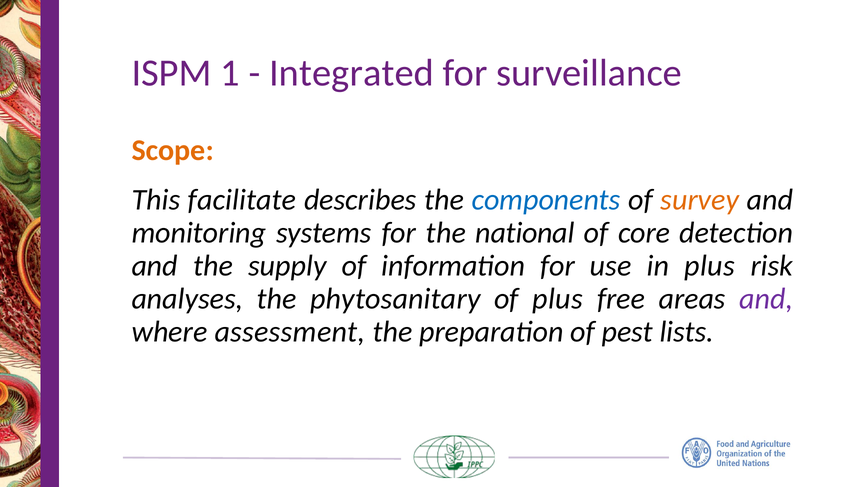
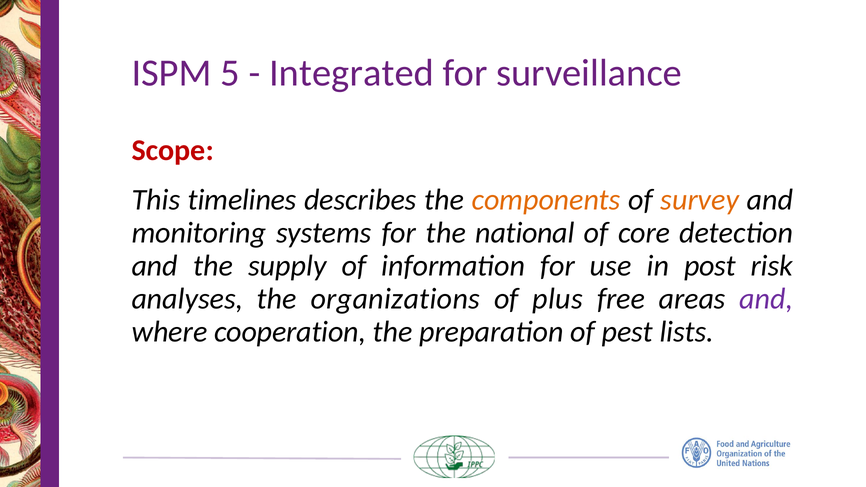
1: 1 -> 5
Scope colour: orange -> red
facilitate: facilitate -> timelines
components colour: blue -> orange
in plus: plus -> post
phytosanitary: phytosanitary -> organizations
assessment: assessment -> cooperation
